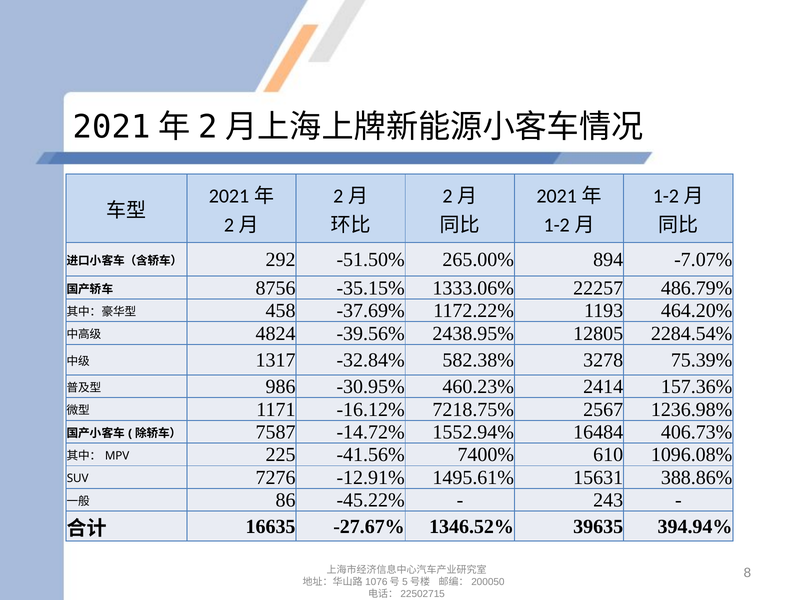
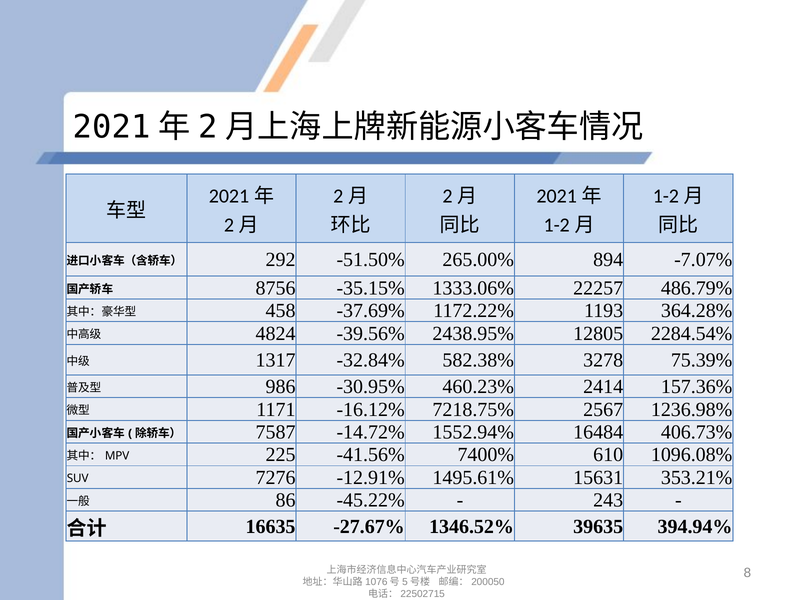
464.20%: 464.20% -> 364.28%
388.86%: 388.86% -> 353.21%
